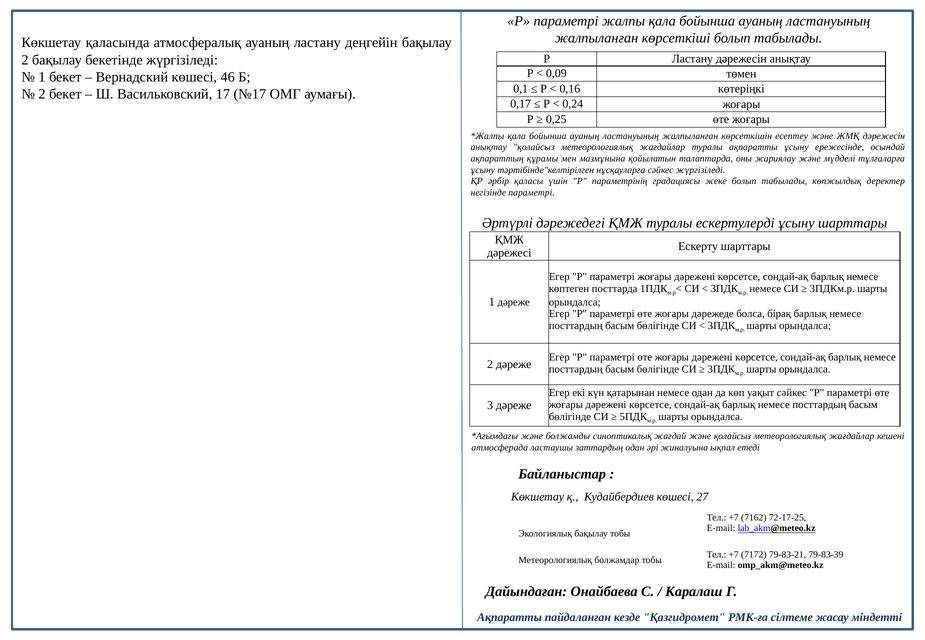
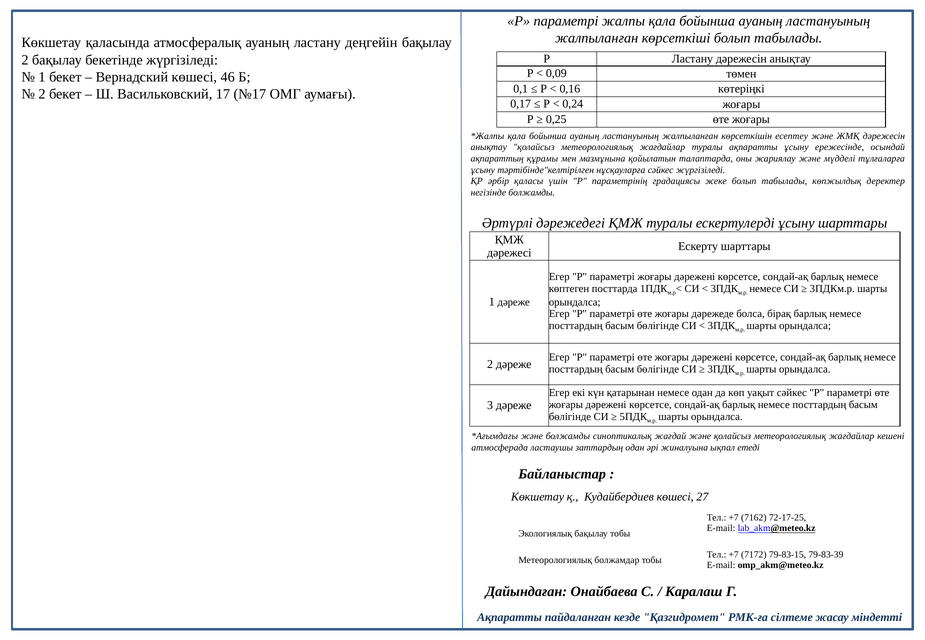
негізінде параметрі: параметрі -> болжамды
79-83-21: 79-83-21 -> 79-83-15
